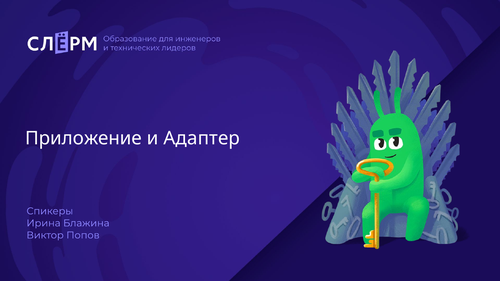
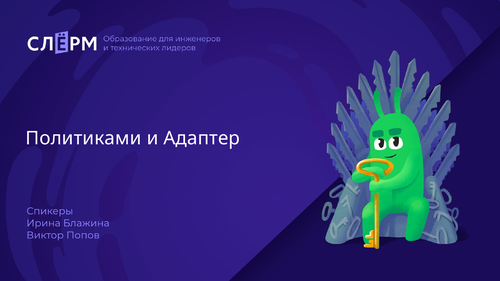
Приложение: Приложение -> Политиками
